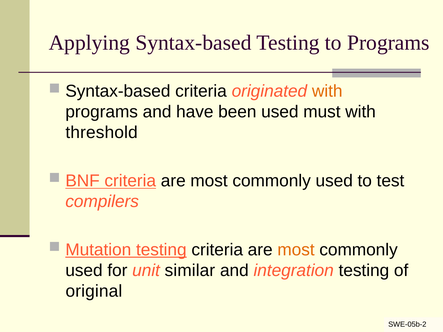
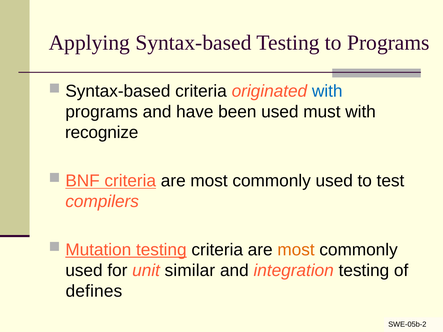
with at (327, 91) colour: orange -> blue
threshold: threshold -> recognize
original: original -> defines
